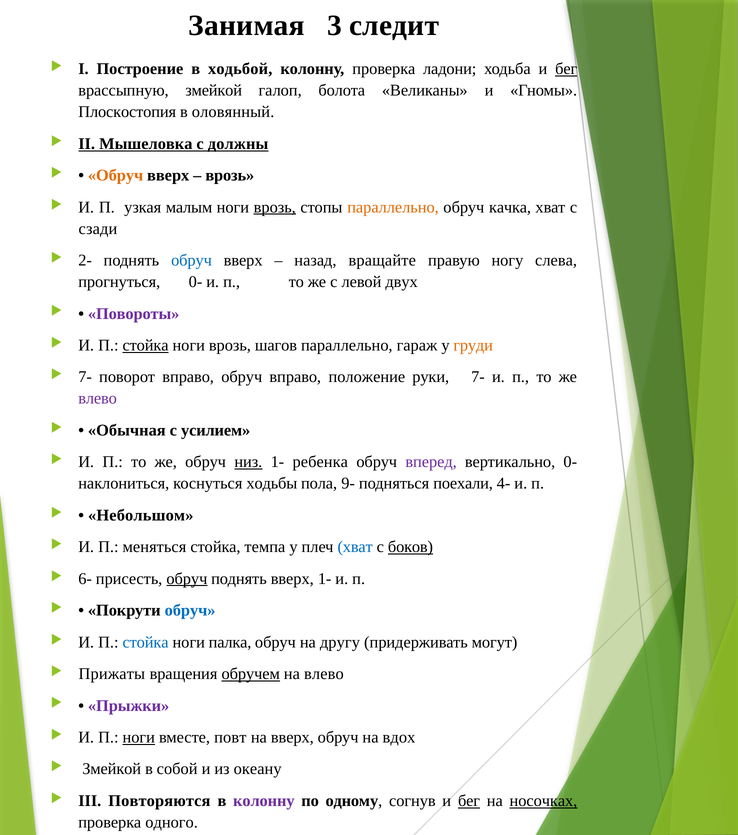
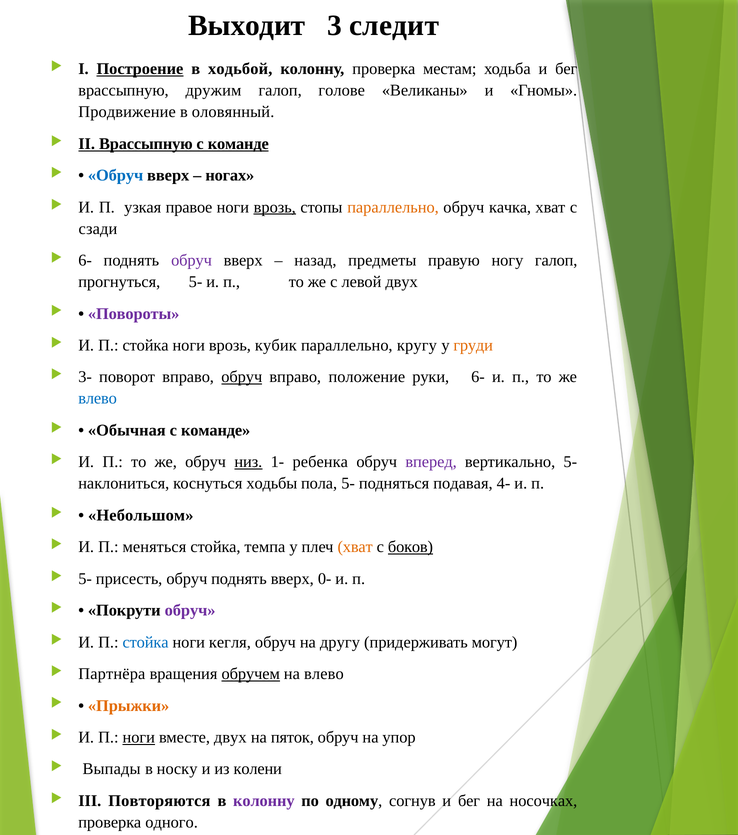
Занимая: Занимая -> Выходит
Построение underline: none -> present
ладони: ладони -> местам
бег at (566, 69) underline: present -> none
врассыпную змейкой: змейкой -> дружим
болота: болота -> голове
Плоскостопия: Плоскостопия -> Продвижение
II Мышеловка: Мышеловка -> Врассыпную
должны at (238, 144): должны -> команде
Обруч at (116, 176) colour: orange -> blue
врозь at (230, 176): врозь -> ногах
малым: малым -> правое
2- at (85, 261): 2- -> 6-
обруч at (192, 261) colour: blue -> purple
вращайте: вращайте -> предметы
ногу слева: слева -> галоп
прогнуться 0-: 0- -> 5-
стойка at (146, 346) underline: present -> none
шагов: шагов -> кубик
гараж: гараж -> кругу
7- at (85, 377): 7- -> 3-
обруч at (242, 377) underline: none -> present
руки 7-: 7- -> 6-
влево at (98, 399) colour: purple -> blue
усилием at (216, 430): усилием -> команде
вертикально 0-: 0- -> 5-
пола 9-: 9- -> 5-
поехали: поехали -> подавая
хват at (355, 547) colour: blue -> orange
6- at (85, 579): 6- -> 5-
обруч at (187, 579) underline: present -> none
вверх 1-: 1- -> 0-
обруч at (190, 611) colour: blue -> purple
палка: палка -> кегля
Прижаты: Прижаты -> Партнёра
Прыжки colour: purple -> orange
вместе повт: повт -> двух
на вверх: вверх -> пяток
вдох: вдох -> упор
Змейкой at (112, 769): Змейкой -> Выпады
собой: собой -> носку
океану: океану -> колени
бег at (469, 801) underline: present -> none
носочках underline: present -> none
